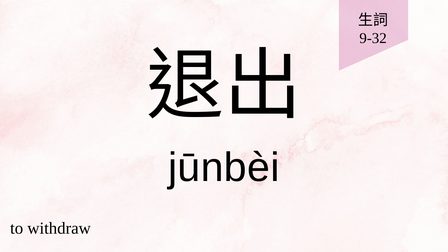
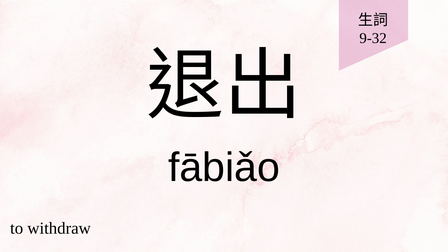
jūnbèi: jūnbèi -> fābiǎo
